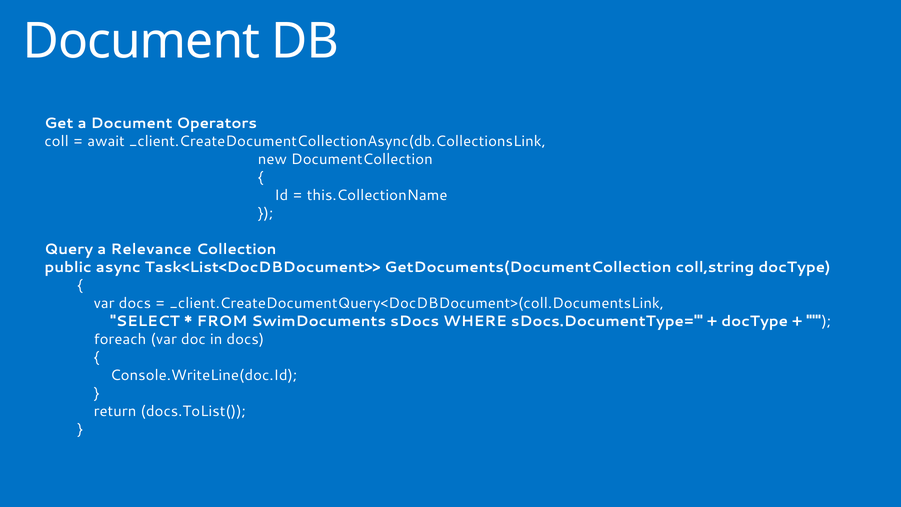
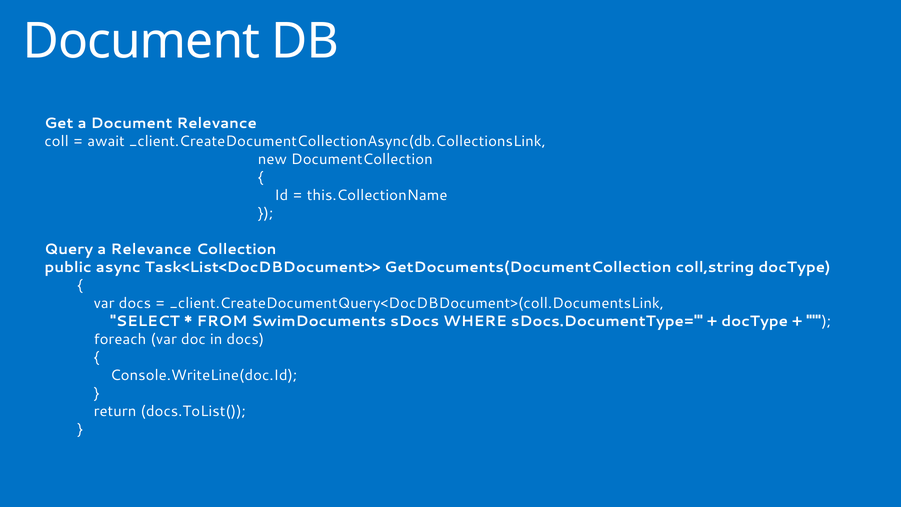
Document Operators: Operators -> Relevance
